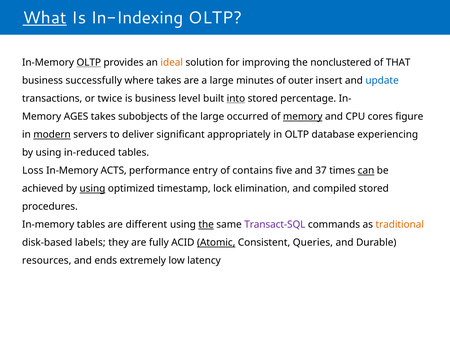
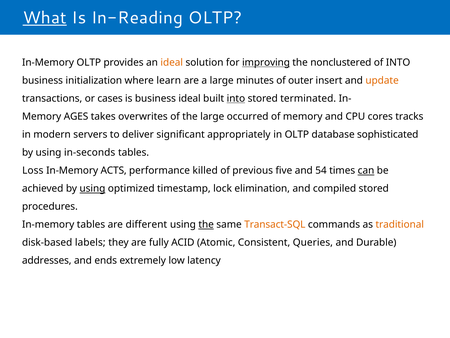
In-Indexing: In-Indexing -> In-Reading
OLTP at (89, 62) underline: present -> none
improving underline: none -> present
of THAT: THAT -> INTO
successfully: successfully -> initialization
where takes: takes -> learn
update colour: blue -> orange
twice: twice -> cases
business level: level -> ideal
percentage: percentage -> terminated
subobjects: subobjects -> overwrites
memory at (303, 116) underline: present -> none
figure: figure -> tracks
modern underline: present -> none
experiencing: experiencing -> sophisticated
in-reduced: in-reduced -> in-seconds
entry: entry -> killed
contains: contains -> previous
37: 37 -> 54
Transact-SQL colour: purple -> orange
Atomic underline: present -> none
resources: resources -> addresses
